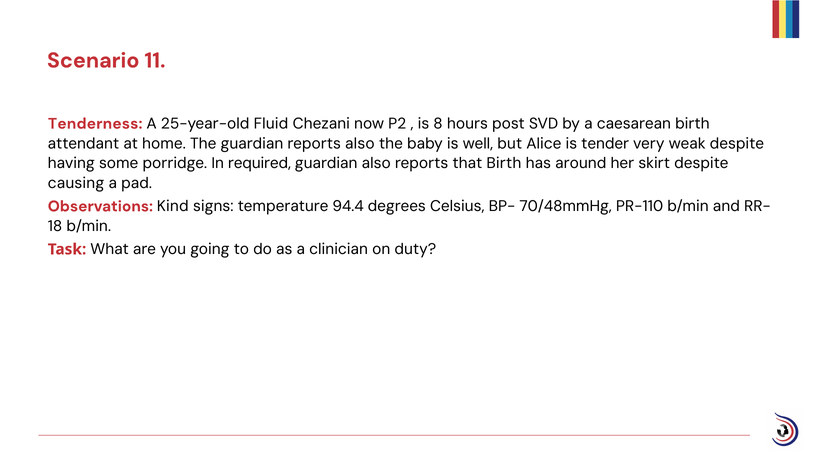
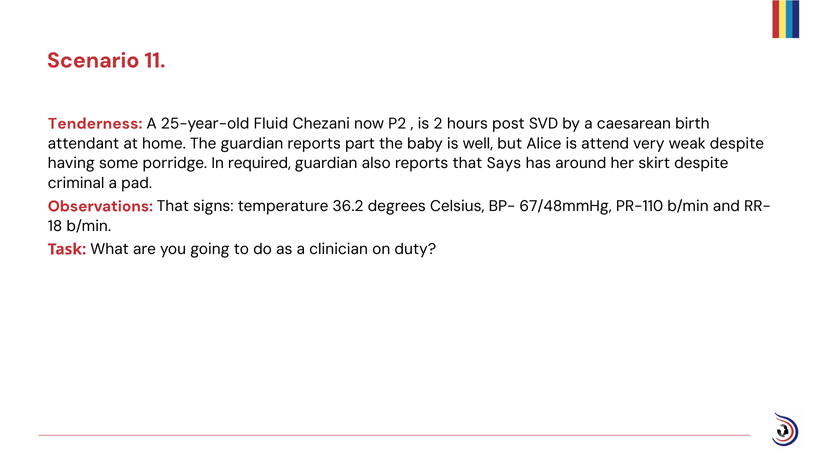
8: 8 -> 2
reports also: also -> part
tender: tender -> attend
that Birth: Birth -> Says
causing: causing -> criminal
Observations Kind: Kind -> That
94.4: 94.4 -> 36.2
70/48mmHg: 70/48mmHg -> 67/48mmHg
